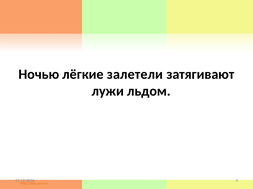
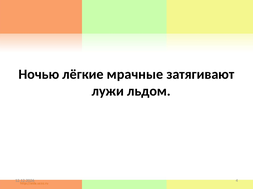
залетели: залетели -> мрачные
